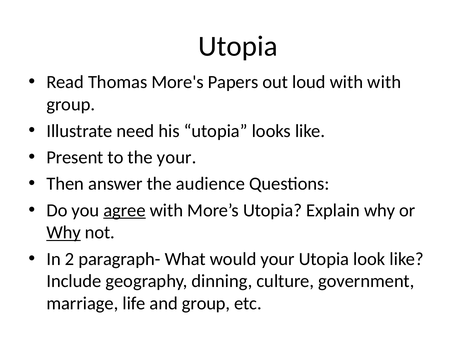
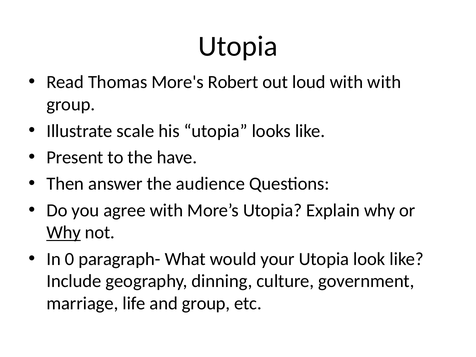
Papers: Papers -> Robert
need: need -> scale
the your: your -> have
agree underline: present -> none
2: 2 -> 0
